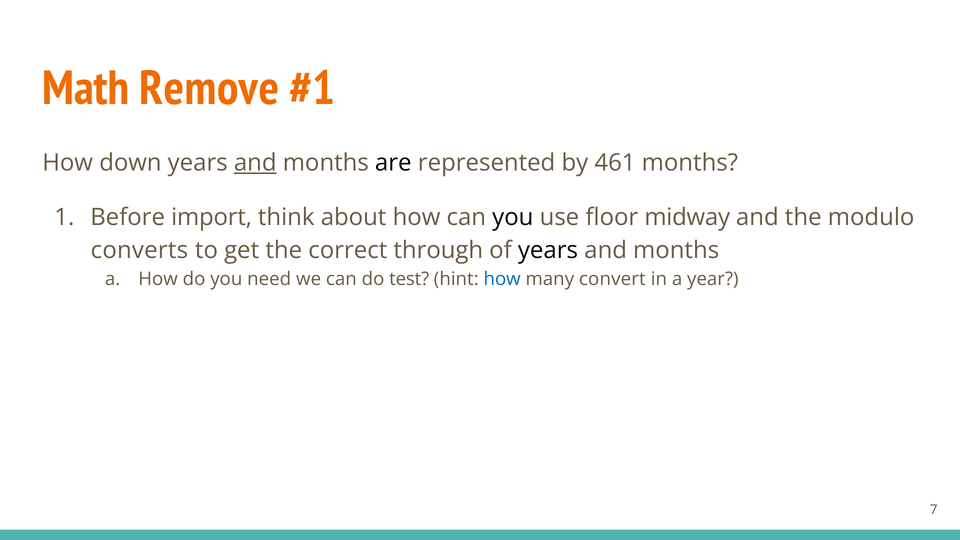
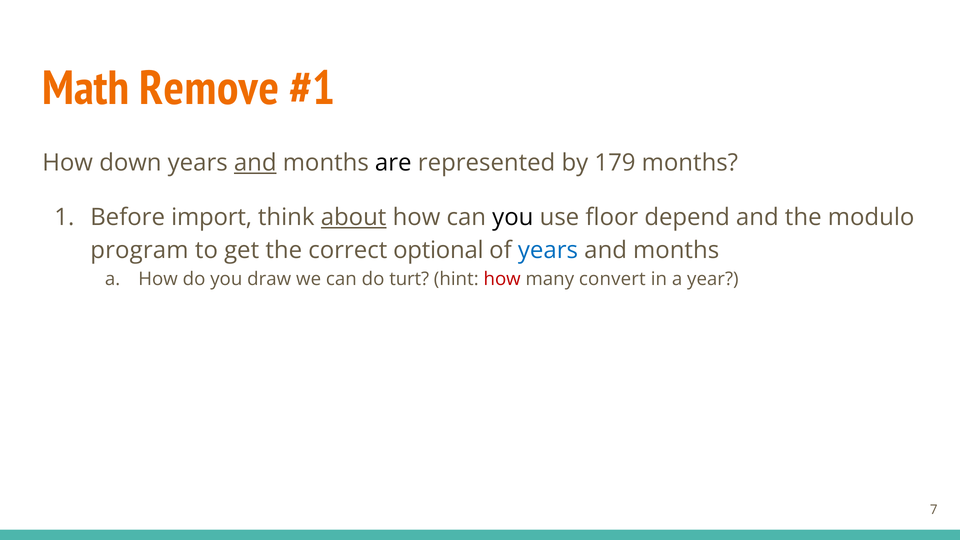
461: 461 -> 179
about underline: none -> present
midway: midway -> depend
converts: converts -> program
through: through -> optional
years at (548, 250) colour: black -> blue
need: need -> draw
test: test -> turt
how at (502, 279) colour: blue -> red
